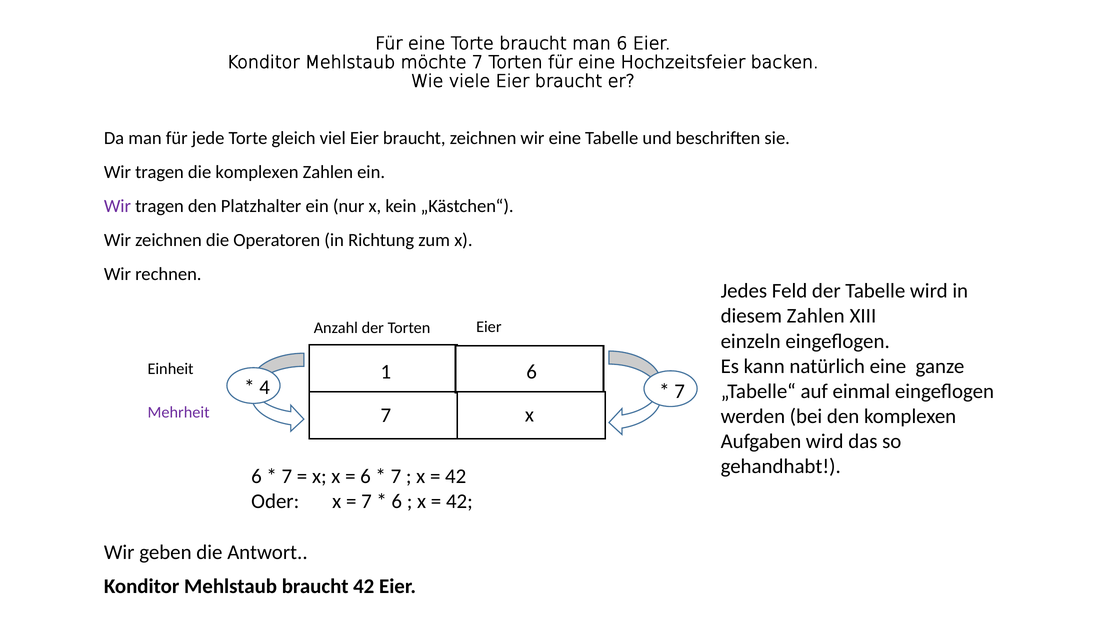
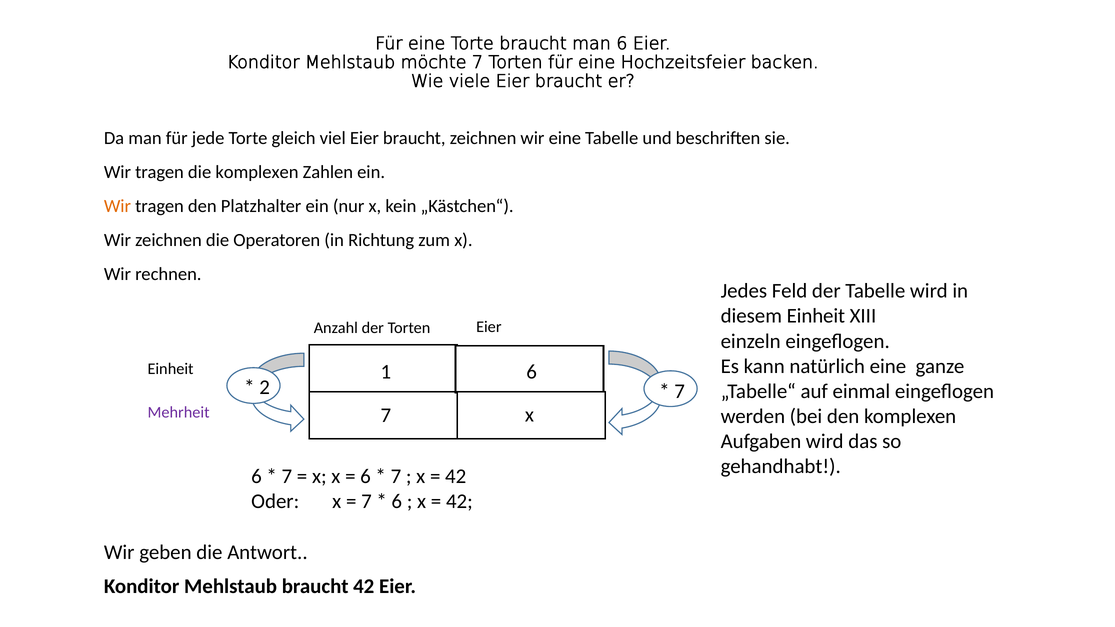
Wir at (117, 206) colour: purple -> orange
diesem Zahlen: Zahlen -> Einheit
4: 4 -> 2
